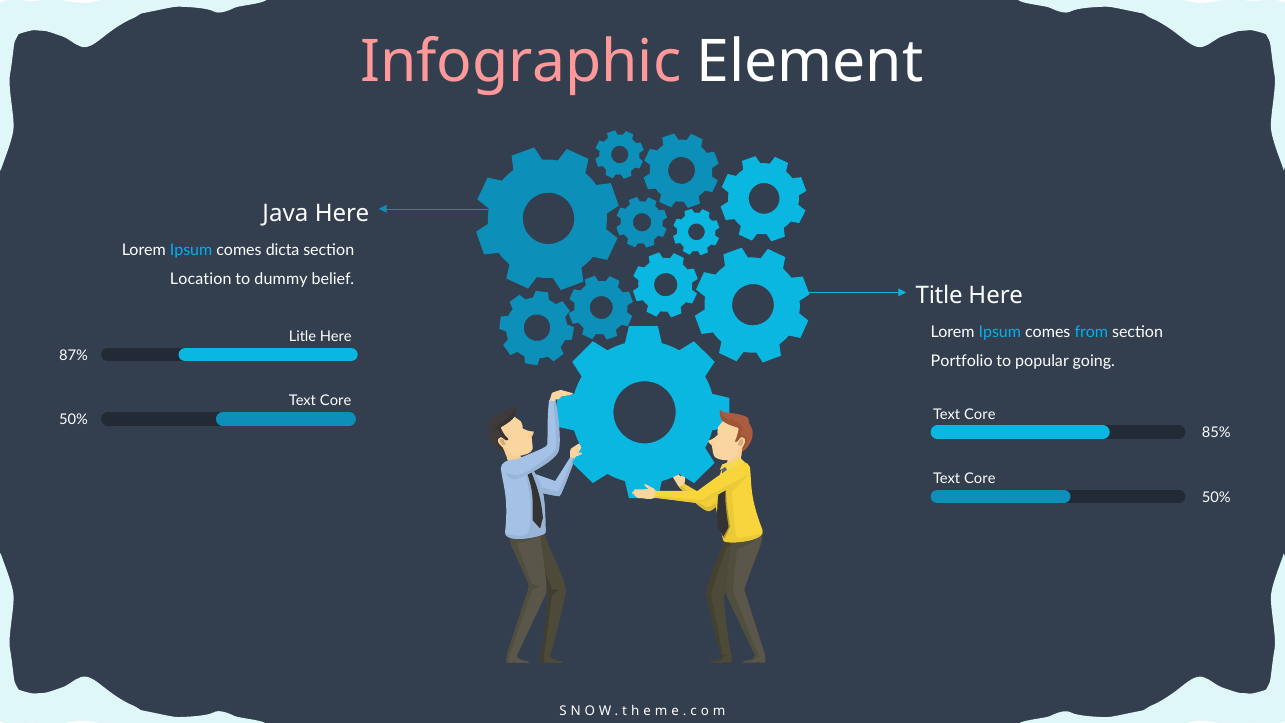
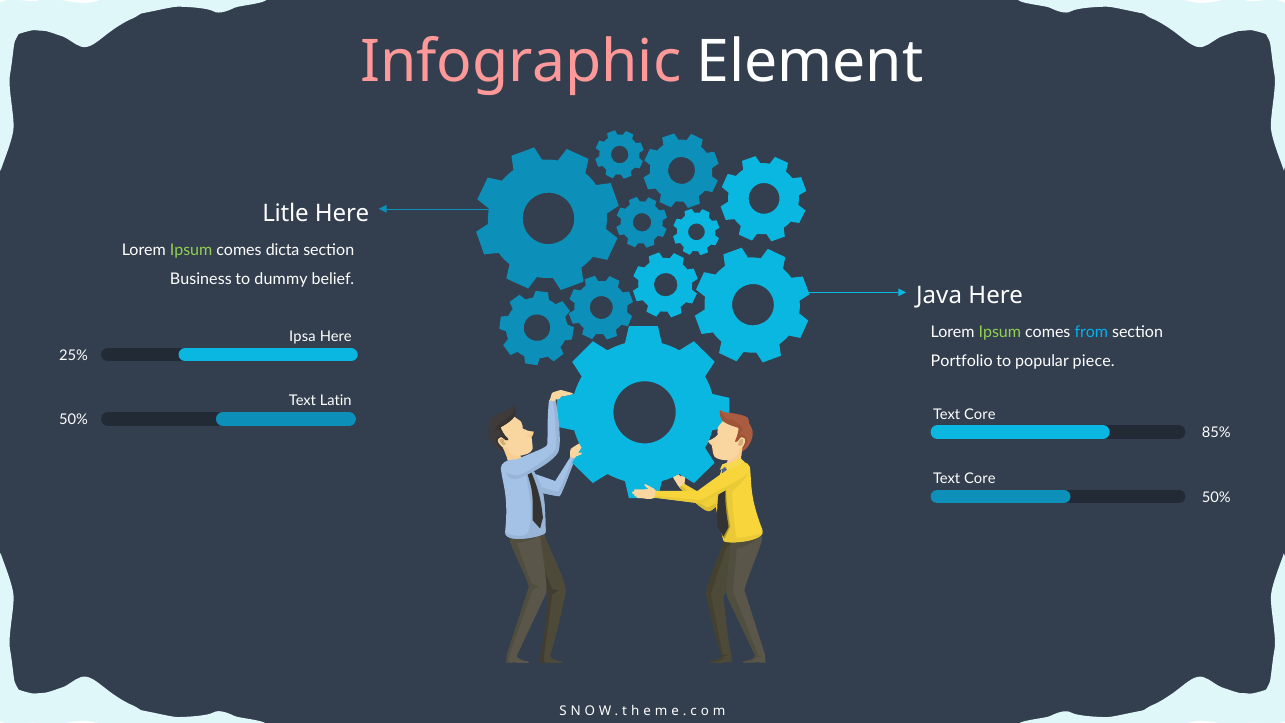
Java: Java -> Litle
Ipsum at (191, 251) colour: light blue -> light green
Location: Location -> Business
Title: Title -> Java
Ipsum at (1000, 332) colour: light blue -> light green
Litle: Litle -> Ipsa
87%: 87% -> 25%
going: going -> piece
Core at (336, 401): Core -> Latin
